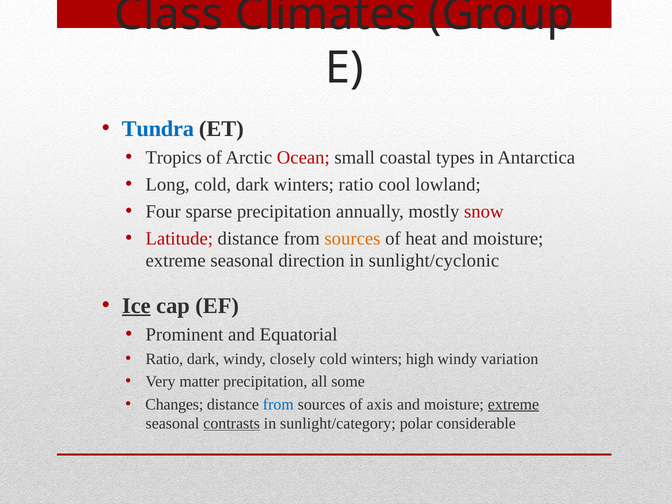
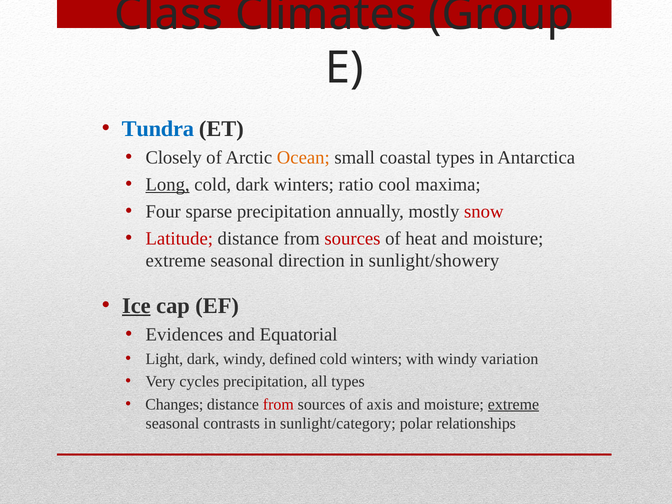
Tropics: Tropics -> Closely
Ocean colour: red -> orange
Long underline: none -> present
lowland: lowland -> maxima
sources at (352, 238) colour: orange -> red
sunlight/cyclonic: sunlight/cyclonic -> sunlight/showery
Prominent: Prominent -> Evidences
Ratio at (164, 359): Ratio -> Light
closely: closely -> defined
high: high -> with
matter: matter -> cycles
all some: some -> types
from at (278, 404) colour: blue -> red
contrasts underline: present -> none
considerable: considerable -> relationships
